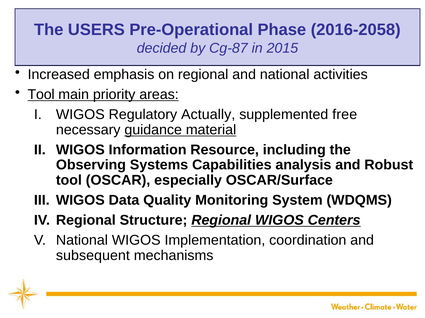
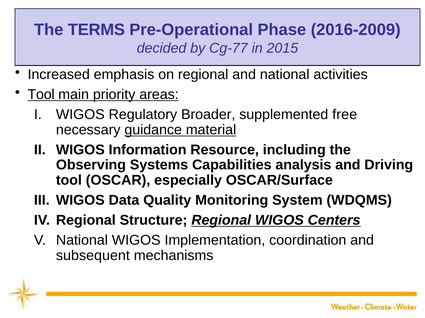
USERS: USERS -> TERMS
2016-2058: 2016-2058 -> 2016-2009
Cg-87: Cg-87 -> Cg-77
Actually: Actually -> Broader
Robust: Robust -> Driving
